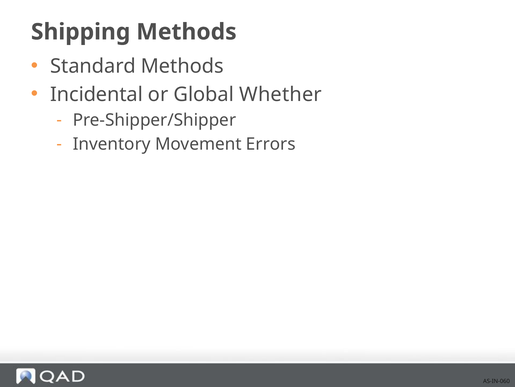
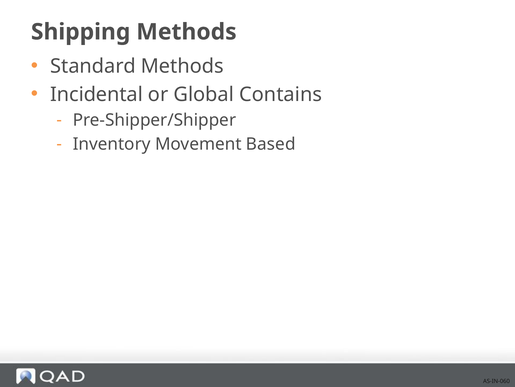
Whether: Whether -> Contains
Errors: Errors -> Based
